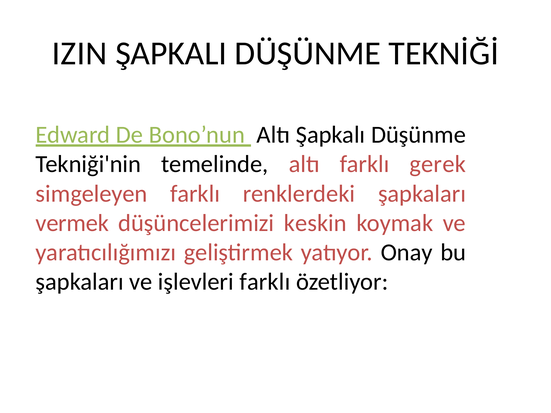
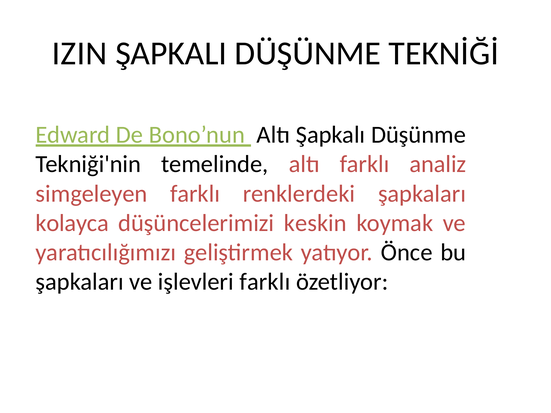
gerek: gerek -> analiz
vermek: vermek -> kolayca
Onay: Onay -> Önce
